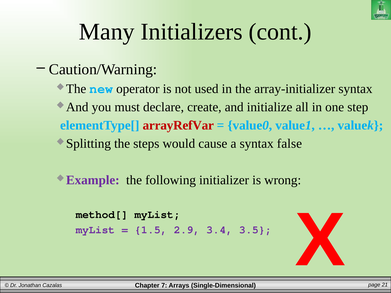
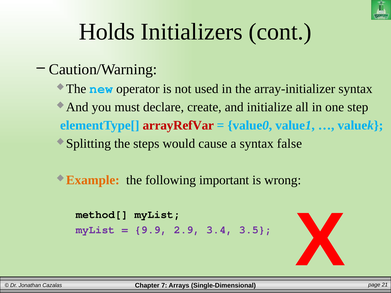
Many: Many -> Holds
Example colour: purple -> orange
initializer: initializer -> important
1.5: 1.5 -> 9.9
